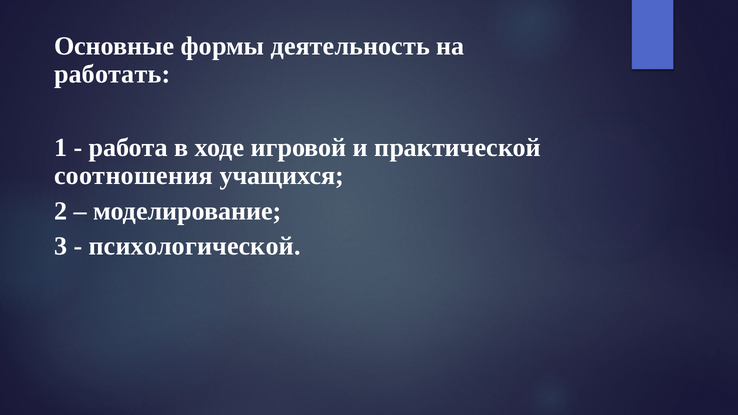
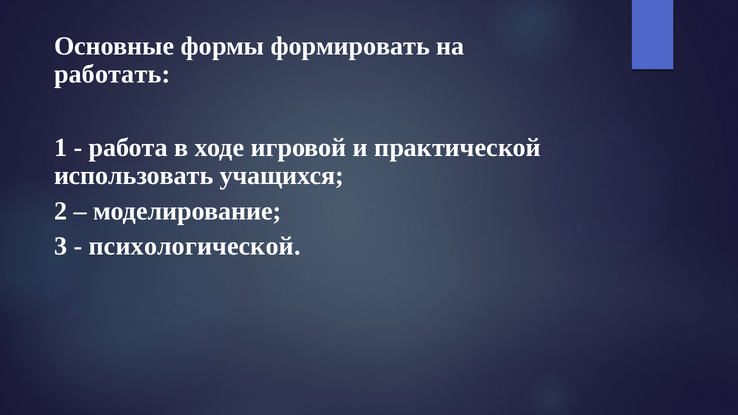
деятельность: деятельность -> формировать
соотношения: соотношения -> использовать
